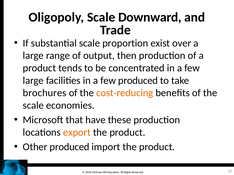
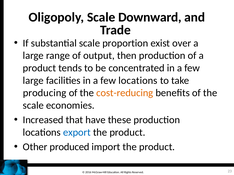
few produced: produced -> locations
brochures: brochures -> producing
Microsoft: Microsoft -> Increased
export colour: orange -> blue
